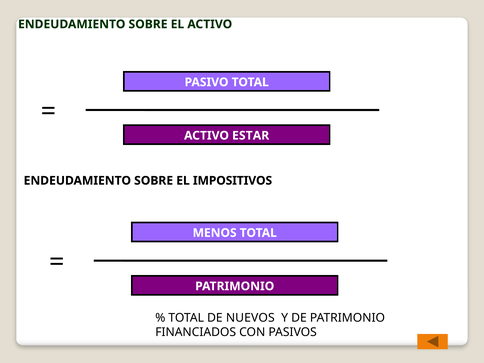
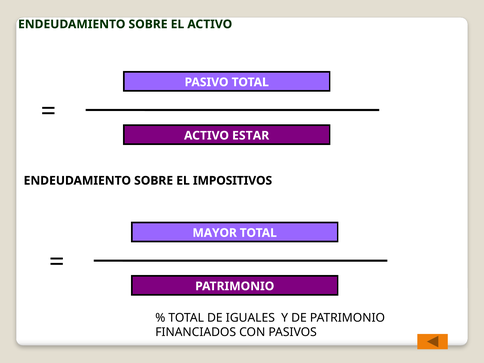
MENOS: MENOS -> MAYOR
NUEVOS: NUEVOS -> IGUALES
